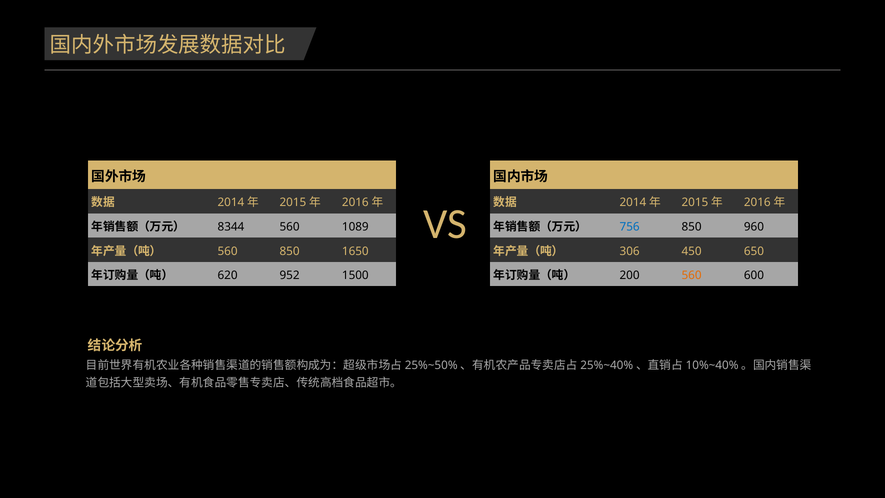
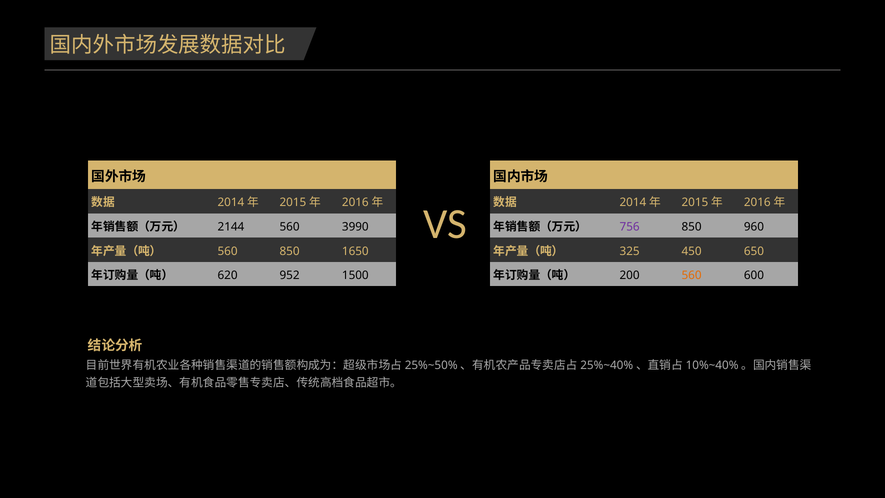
8344: 8344 -> 2144
1089: 1089 -> 3990
756 colour: blue -> purple
306: 306 -> 325
